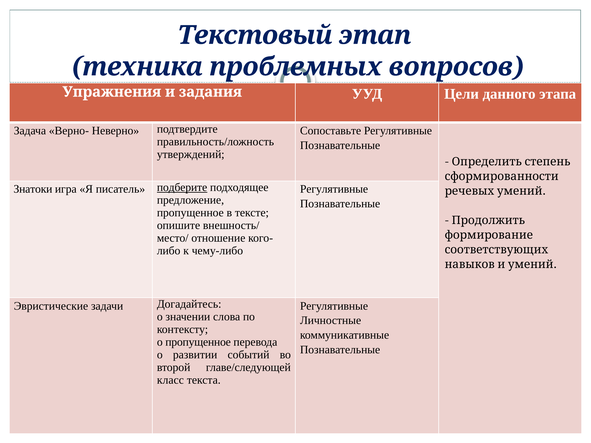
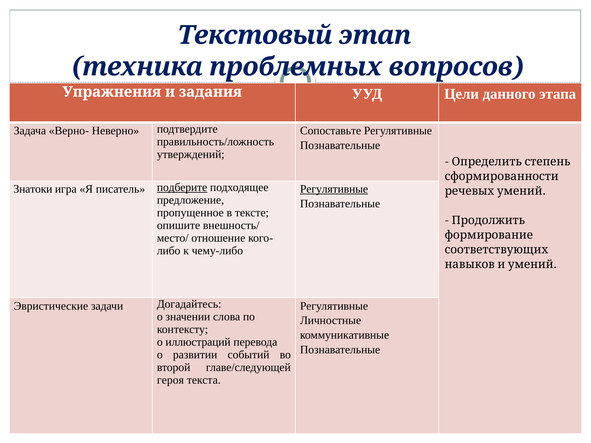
Регулятивные at (334, 189) underline: none -> present
о пропущенное: пропущенное -> иллюстраций
класс: класс -> героя
